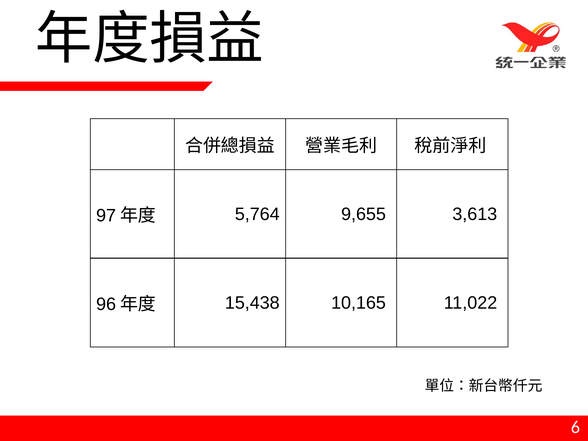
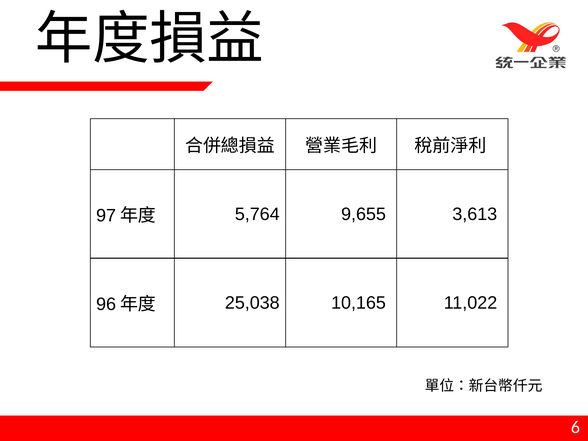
15,438: 15,438 -> 25,038
